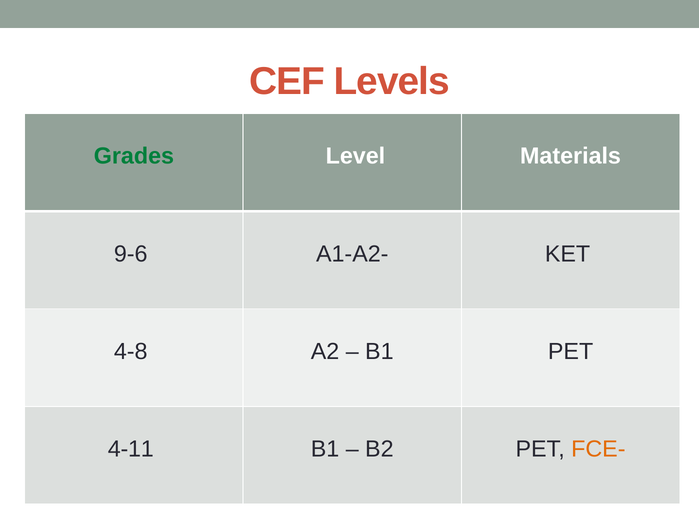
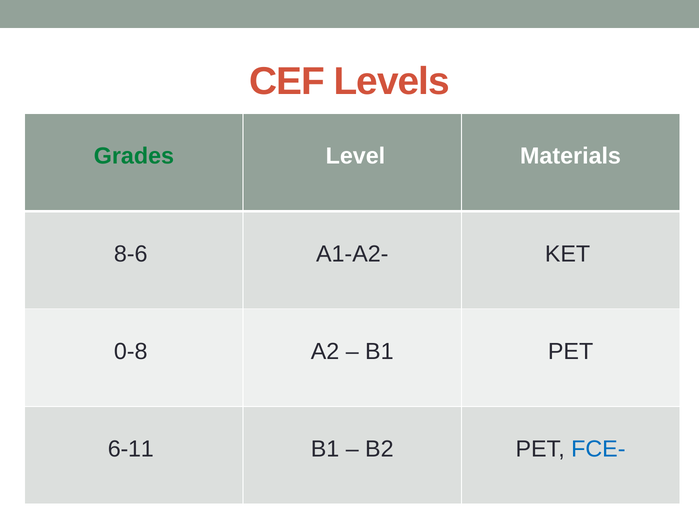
9-6: 9-6 -> 8-6
4-8: 4-8 -> 0-8
4-11: 4-11 -> 6-11
FCE- colour: orange -> blue
